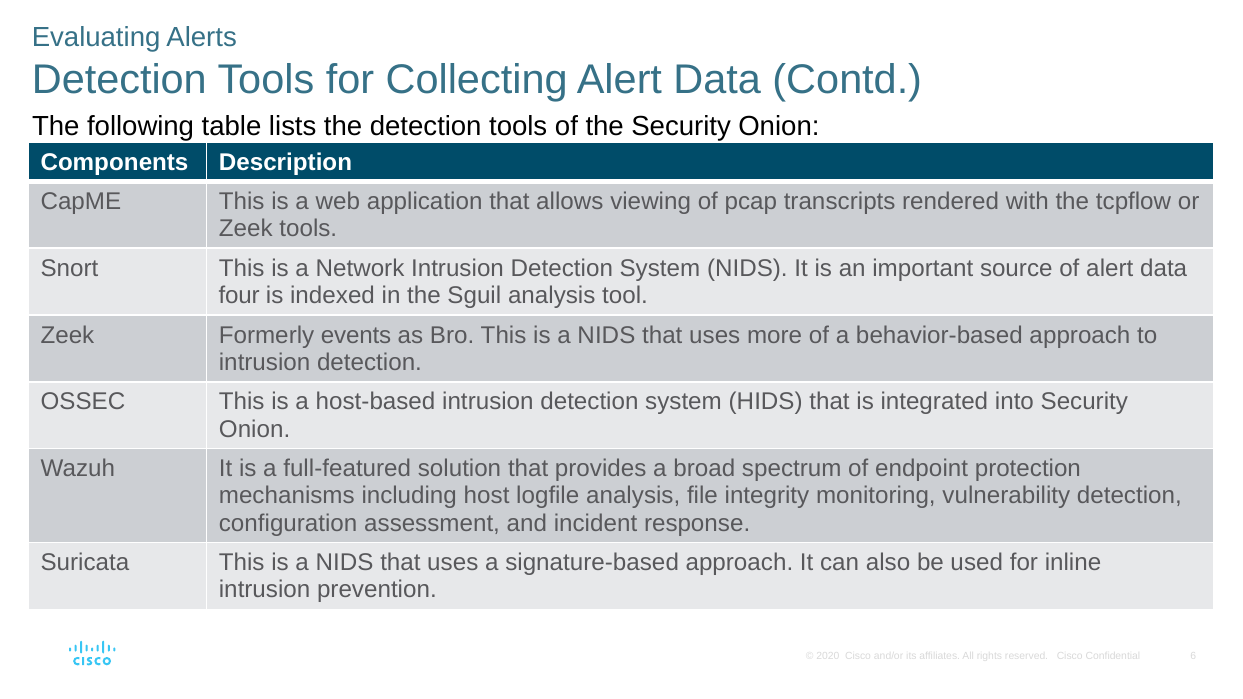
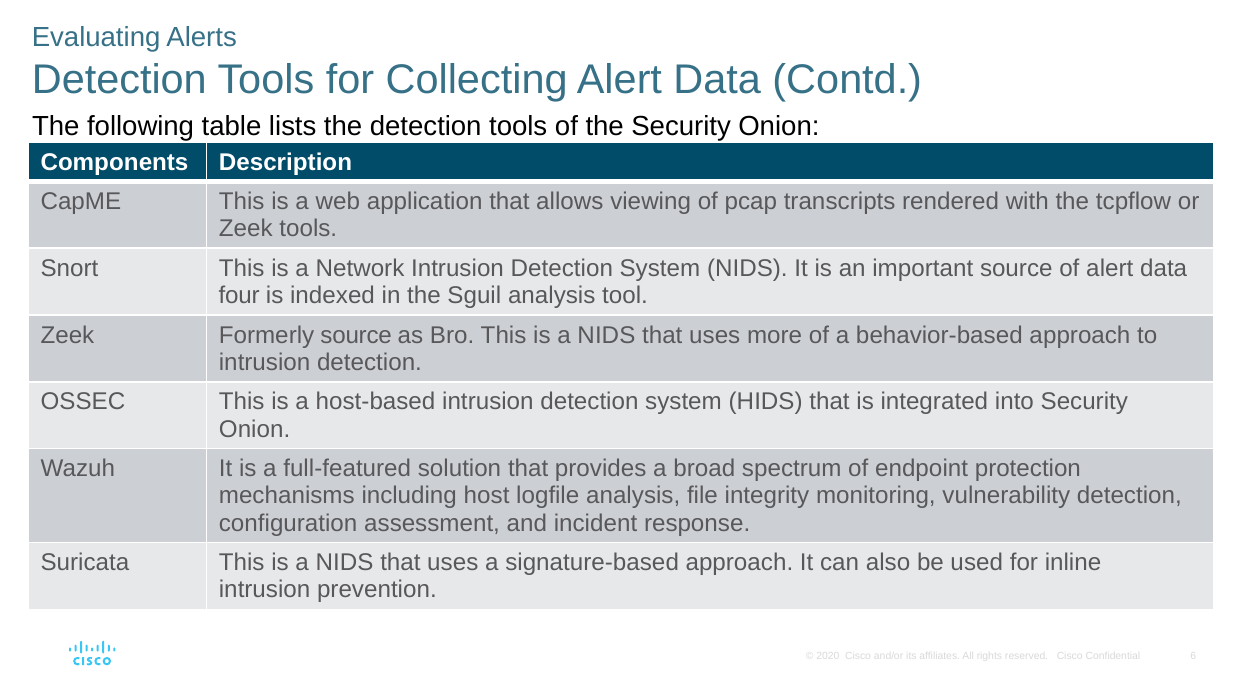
Formerly events: events -> source
